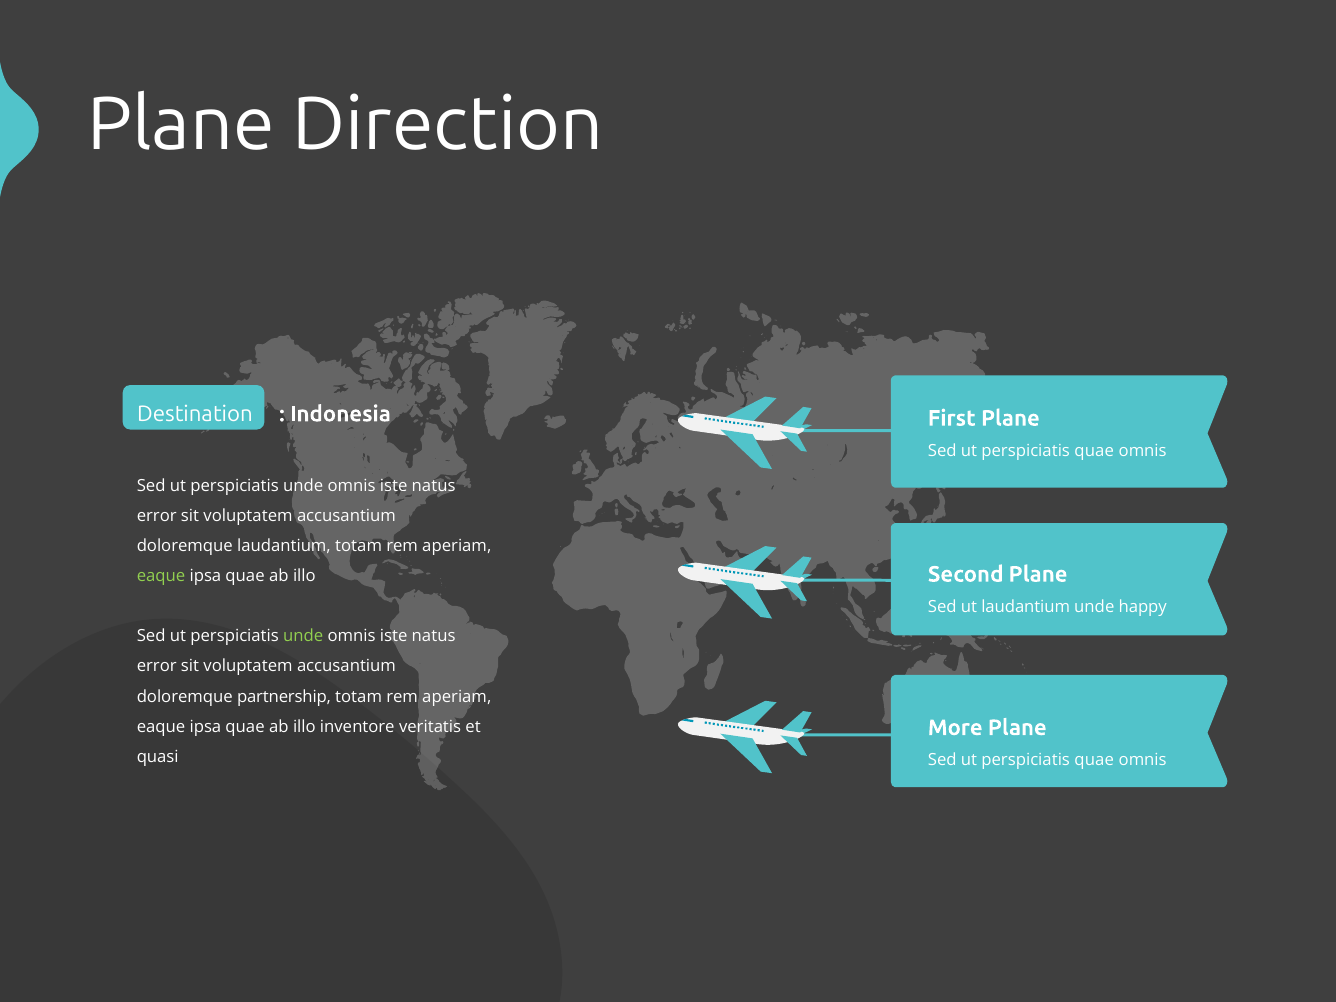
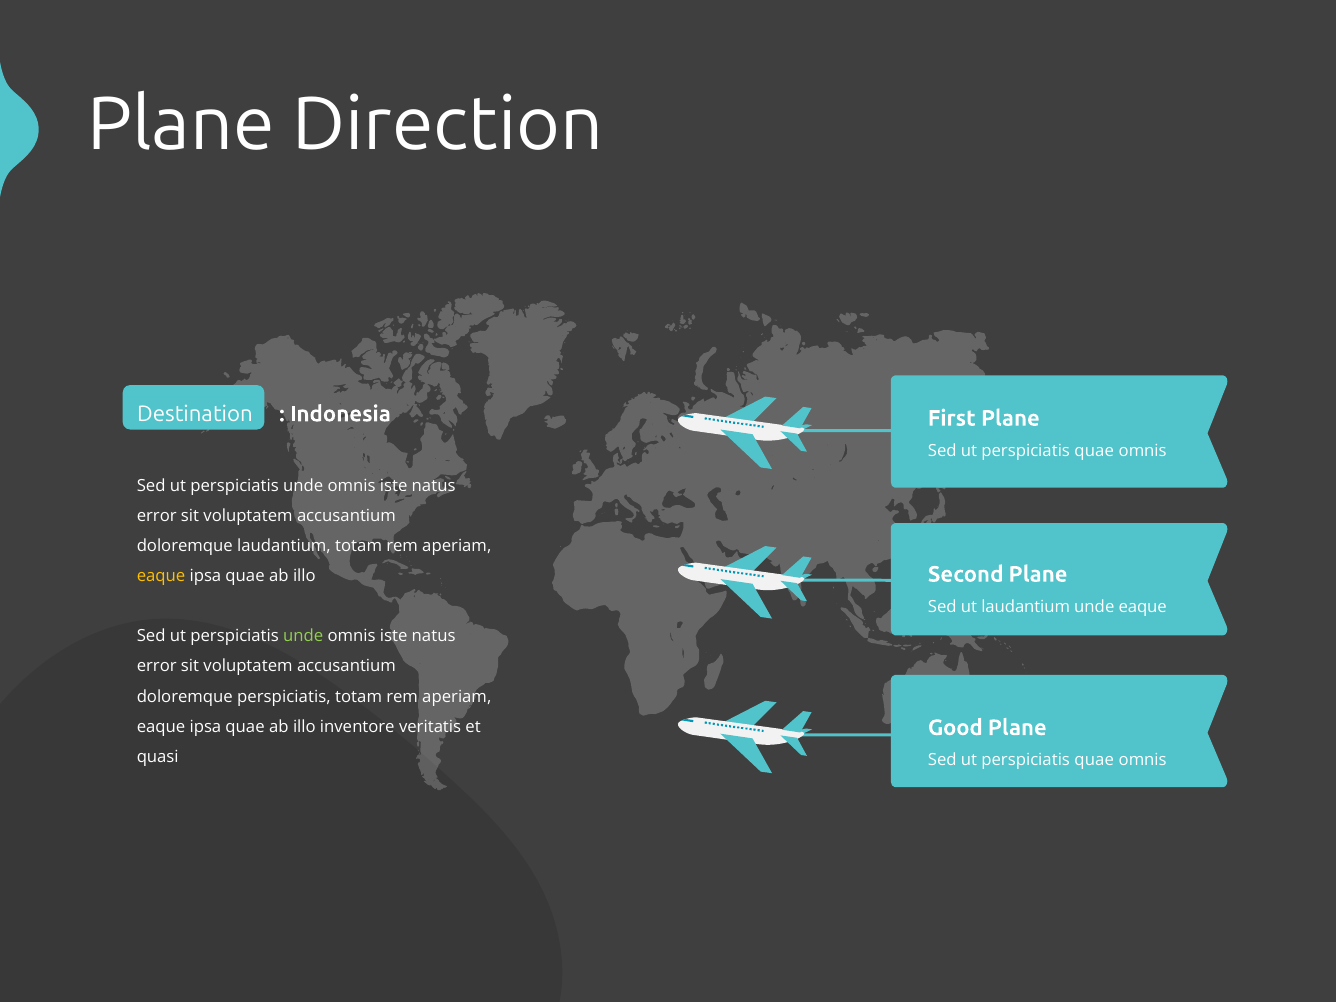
eaque at (161, 576) colour: light green -> yellow
unde happy: happy -> eaque
doloremque partnership: partnership -> perspiciatis
More: More -> Good
